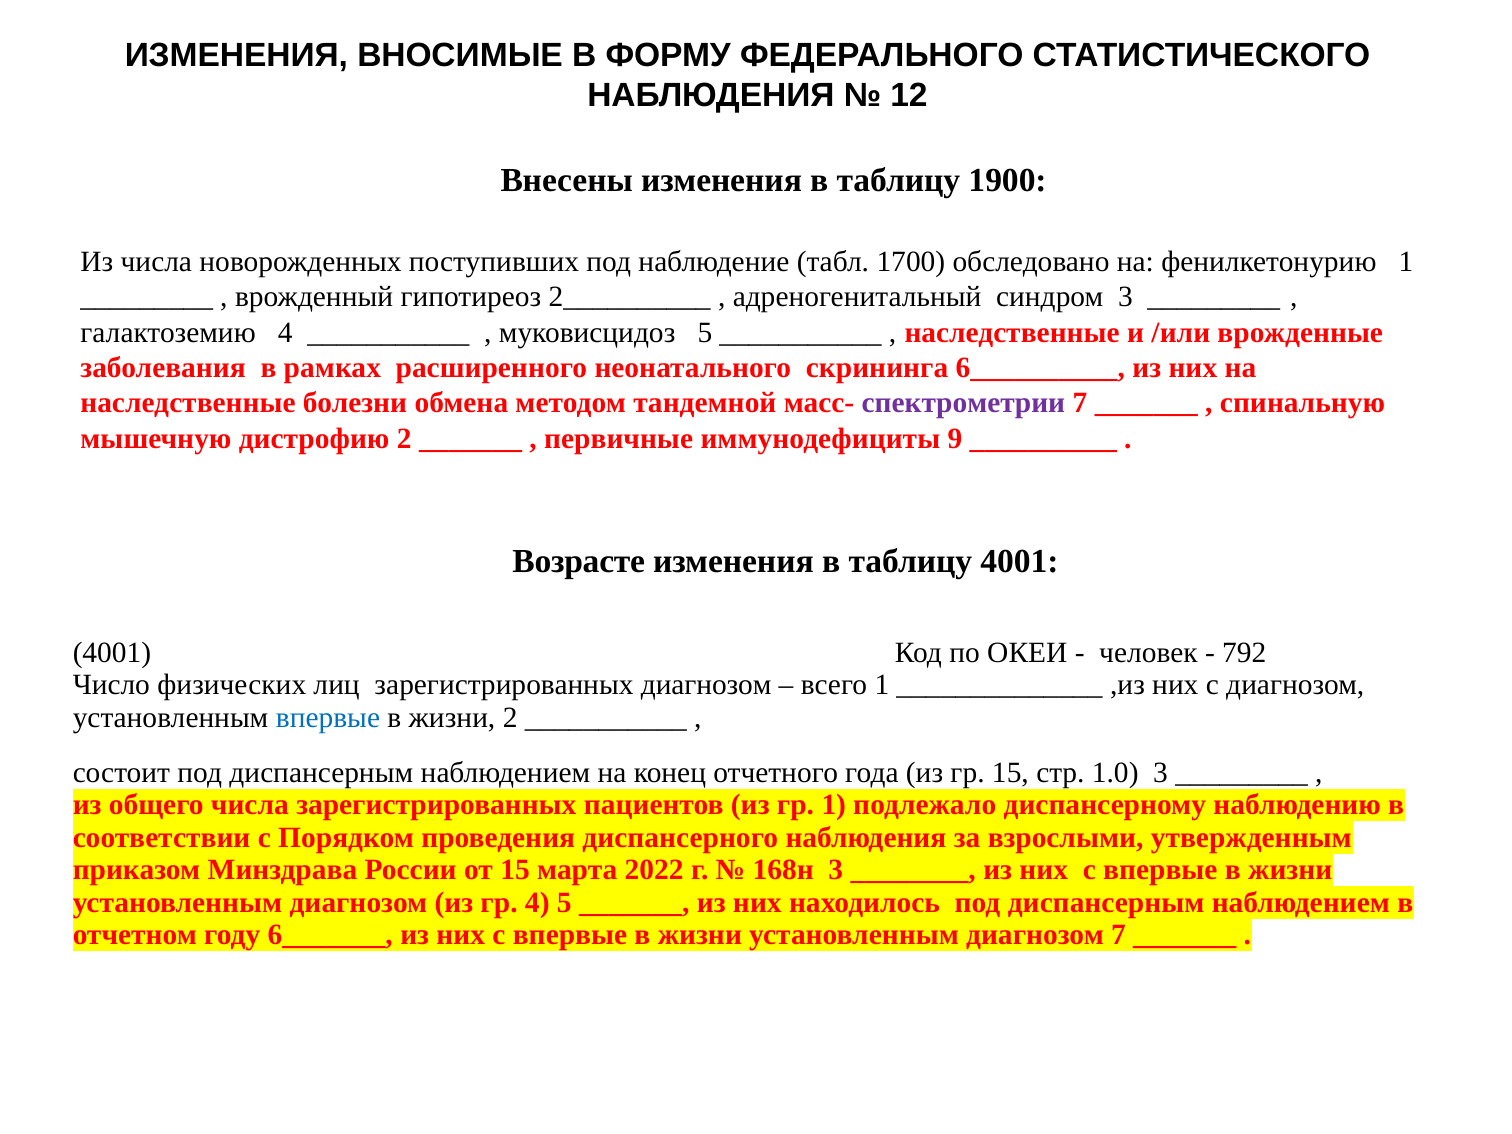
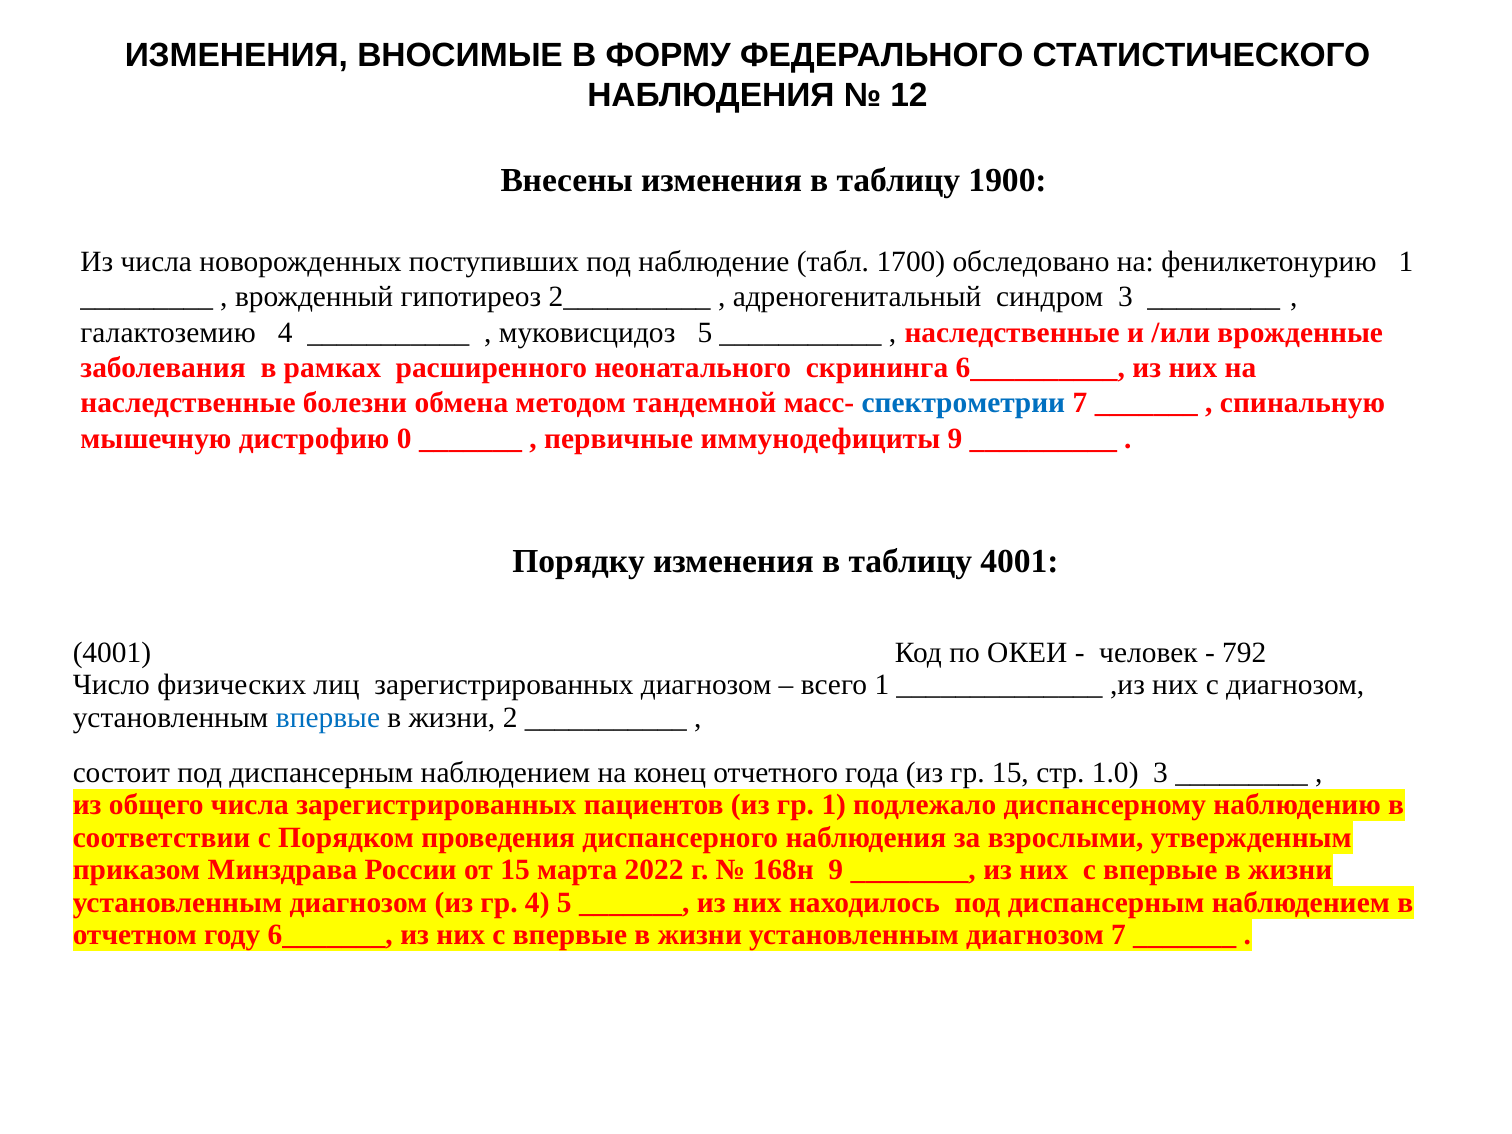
спектрометрии colour: purple -> blue
дистрофию 2: 2 -> 0
Возрасте: Возрасте -> Порядку
168н 3: 3 -> 9
